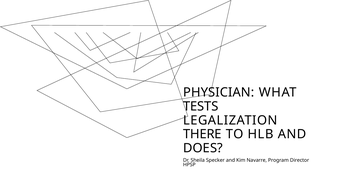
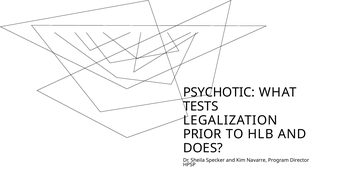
PHYSICIAN: PHYSICIAN -> PSYCHOTIC
THERE: THERE -> PRIOR
